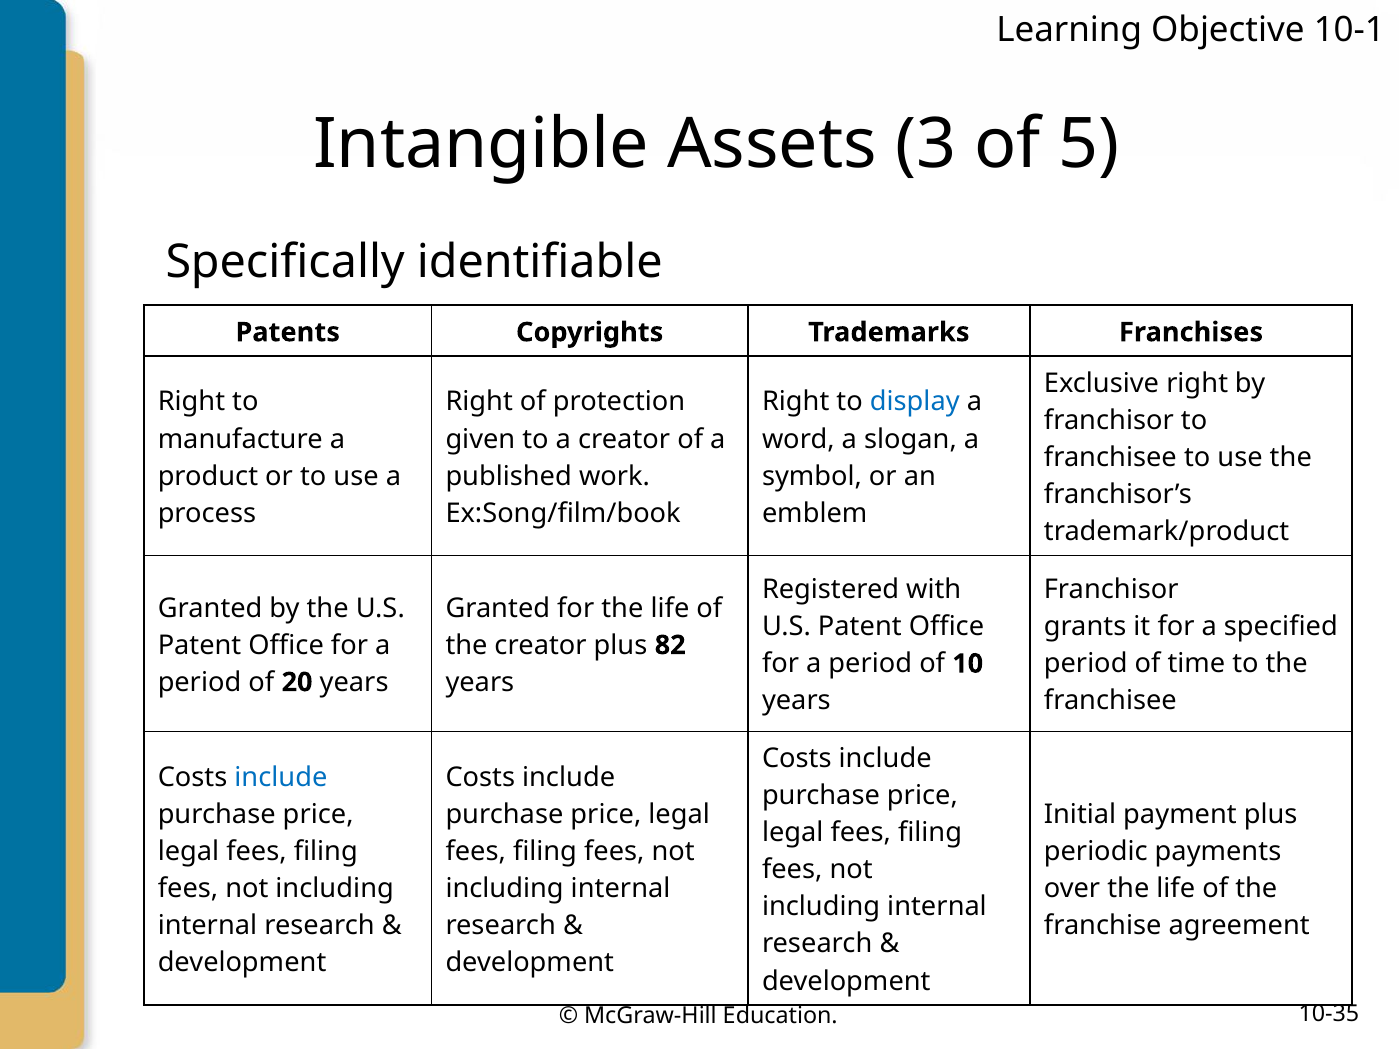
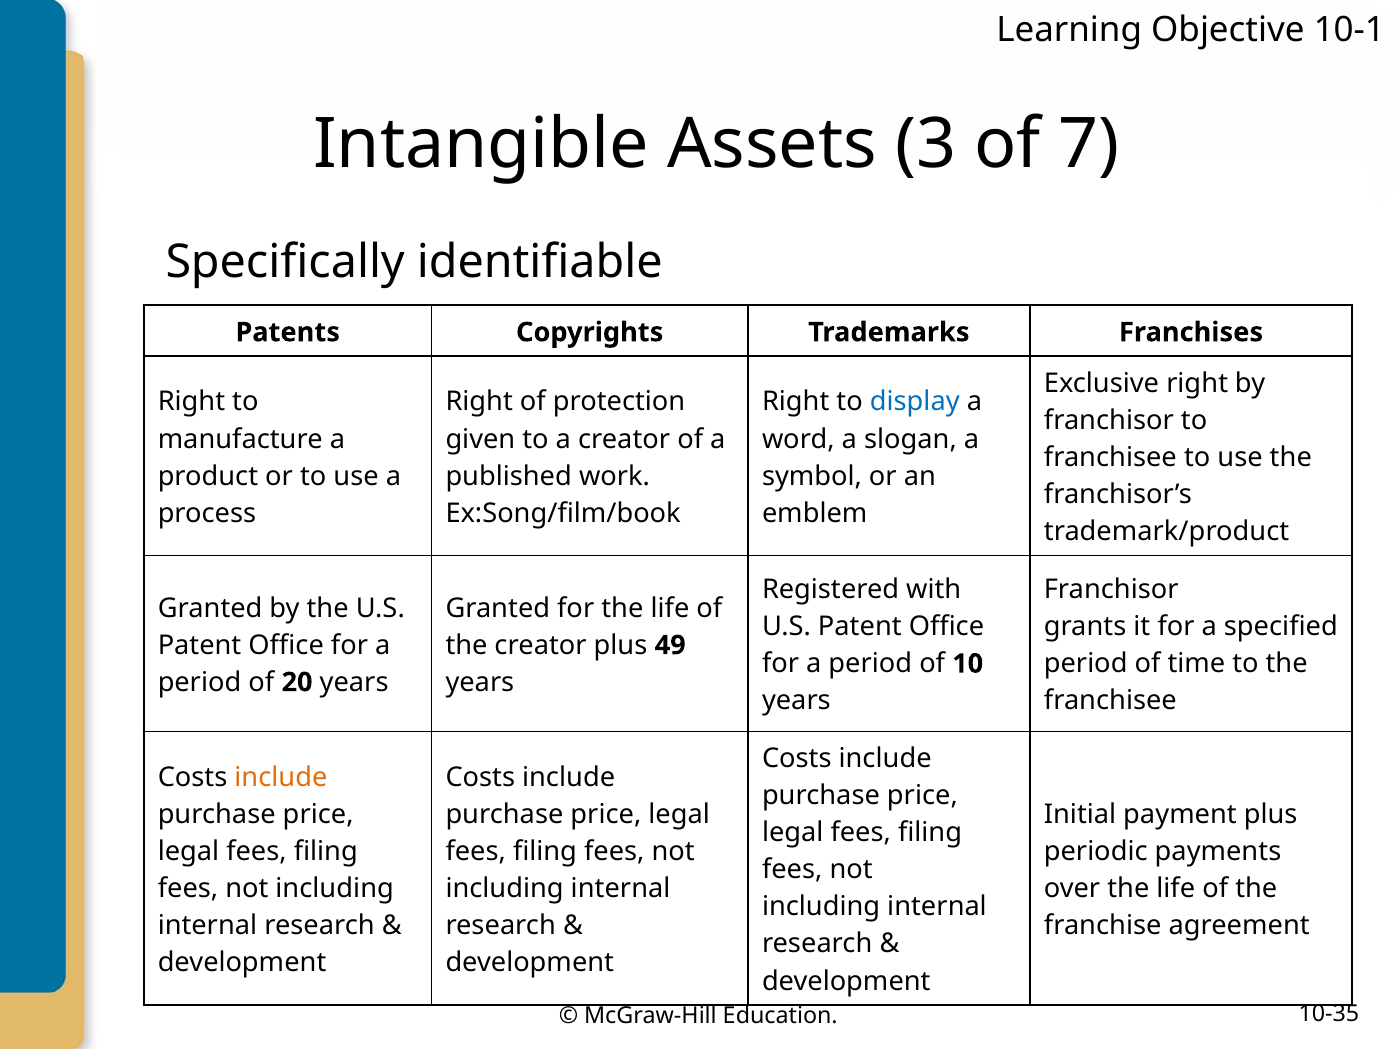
5: 5 -> 7
82: 82 -> 49
include at (281, 777) colour: blue -> orange
